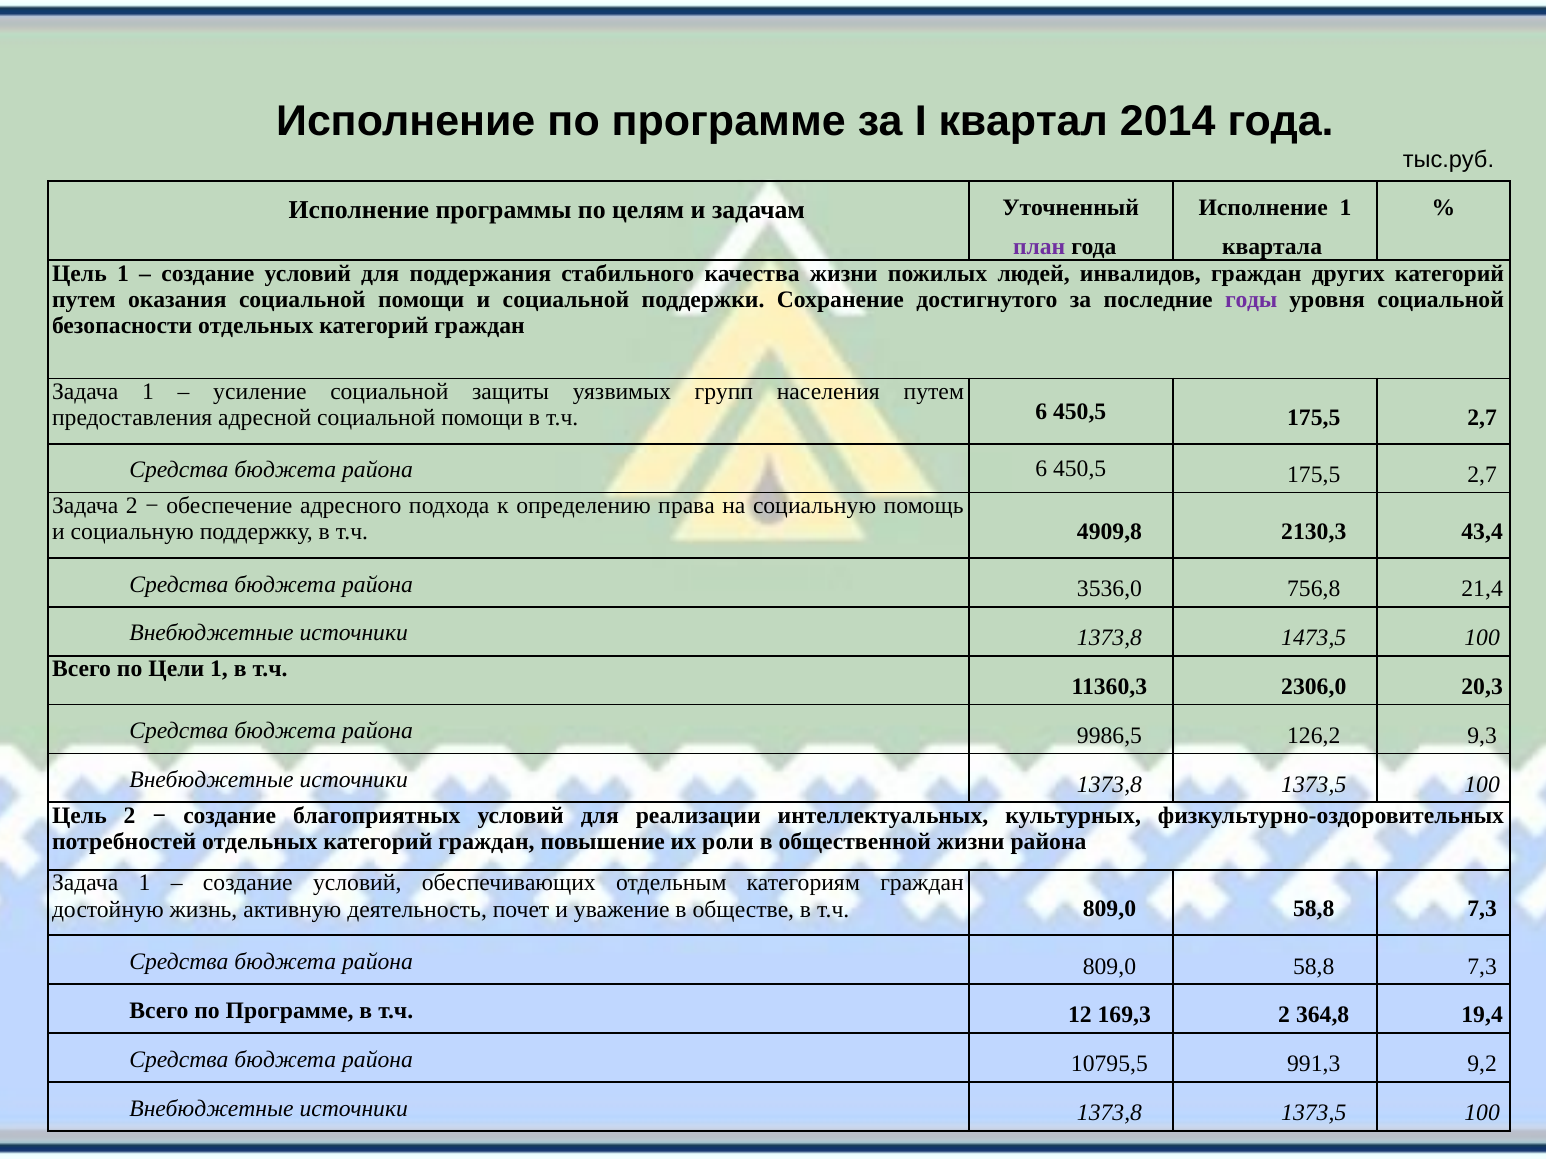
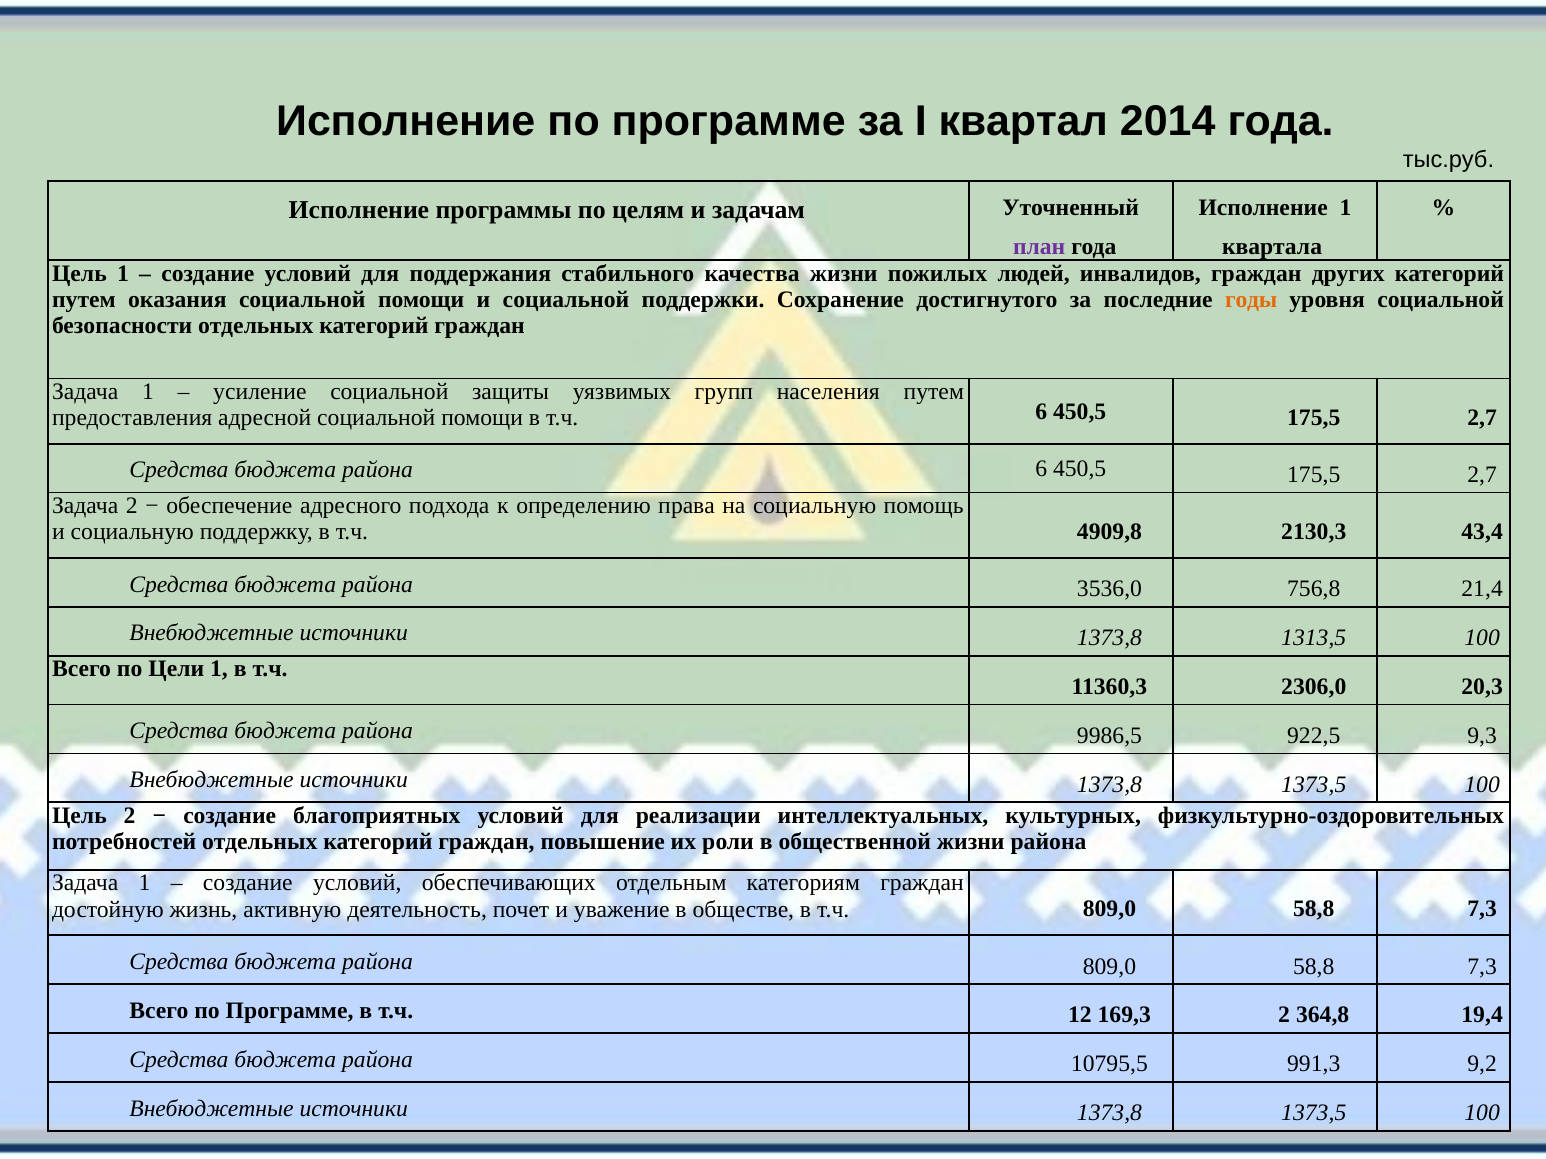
годы colour: purple -> orange
1473,5: 1473,5 -> 1313,5
126,2: 126,2 -> 922,5
